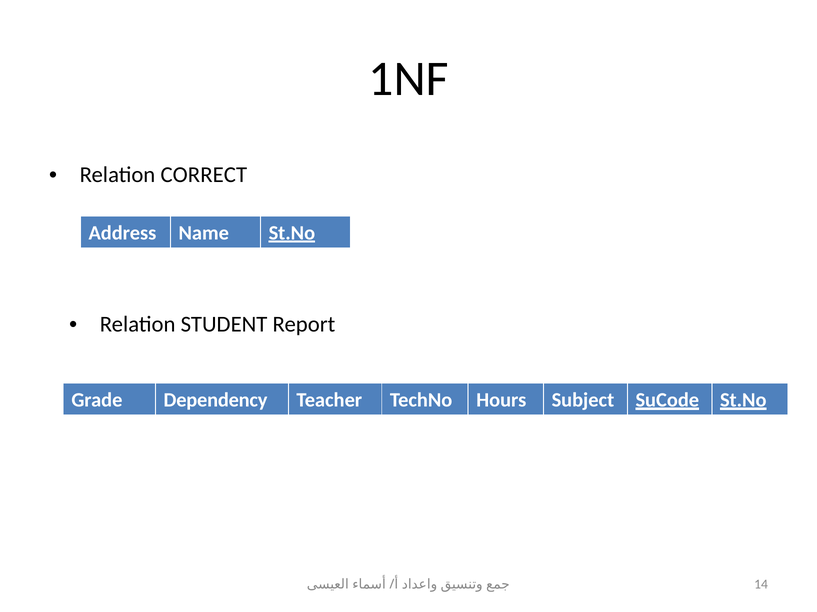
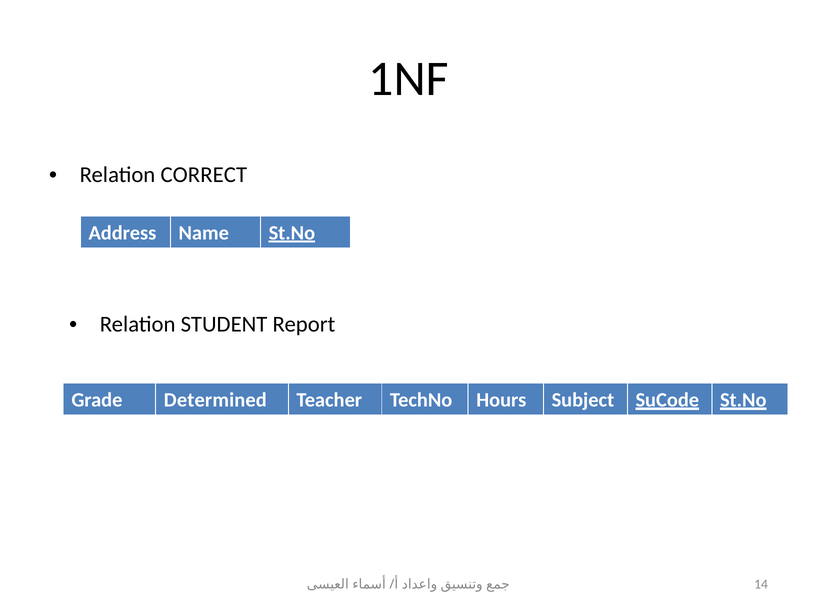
Dependency: Dependency -> Determined
